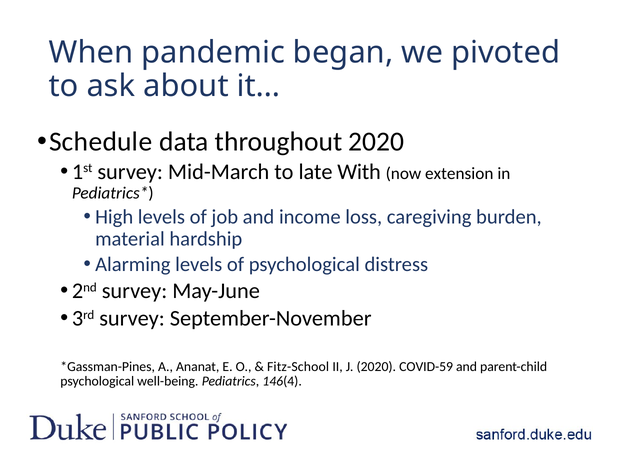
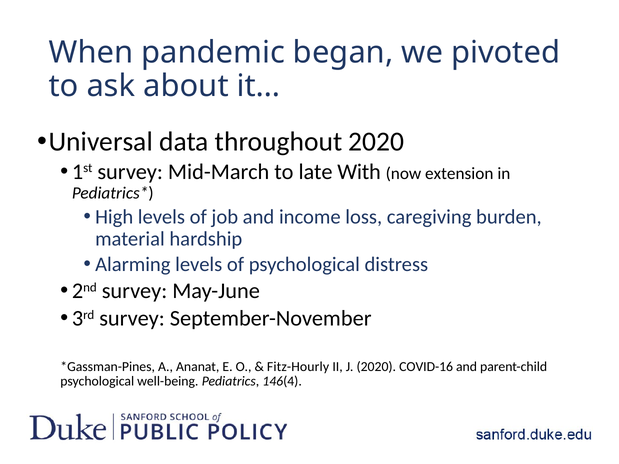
Schedule: Schedule -> Universal
Fitz-School: Fitz-School -> Fitz-Hourly
COVID-59: COVID-59 -> COVID-16
